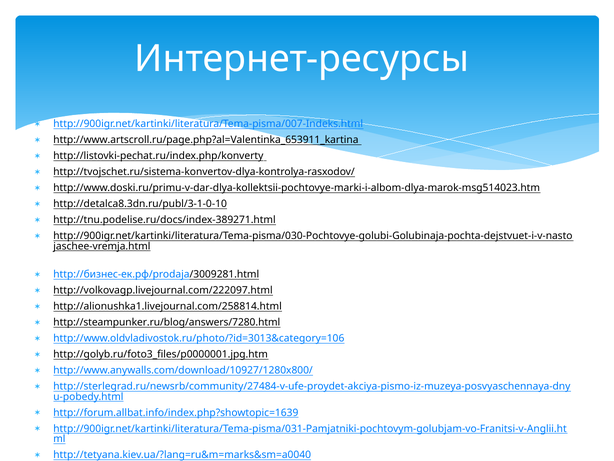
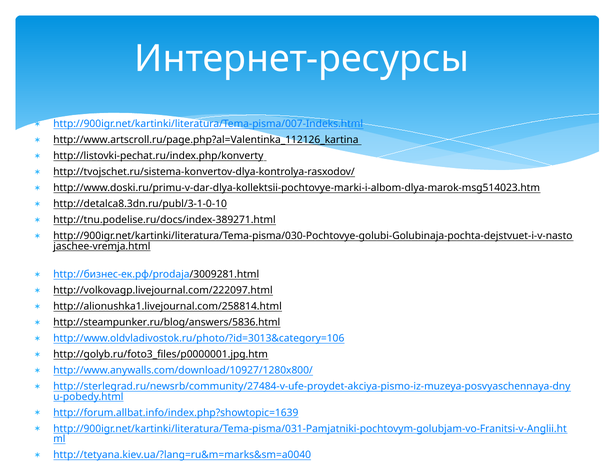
http://www.artscroll.ru/page.php?al=Valentinka_653911_kartina: http://www.artscroll.ru/page.php?al=Valentinka_653911_kartina -> http://www.artscroll.ru/page.php?al=Valentinka_112126_kartina
http://steampunker.ru/blog/answers/7280.html: http://steampunker.ru/blog/answers/7280.html -> http://steampunker.ru/blog/answers/5836.html
